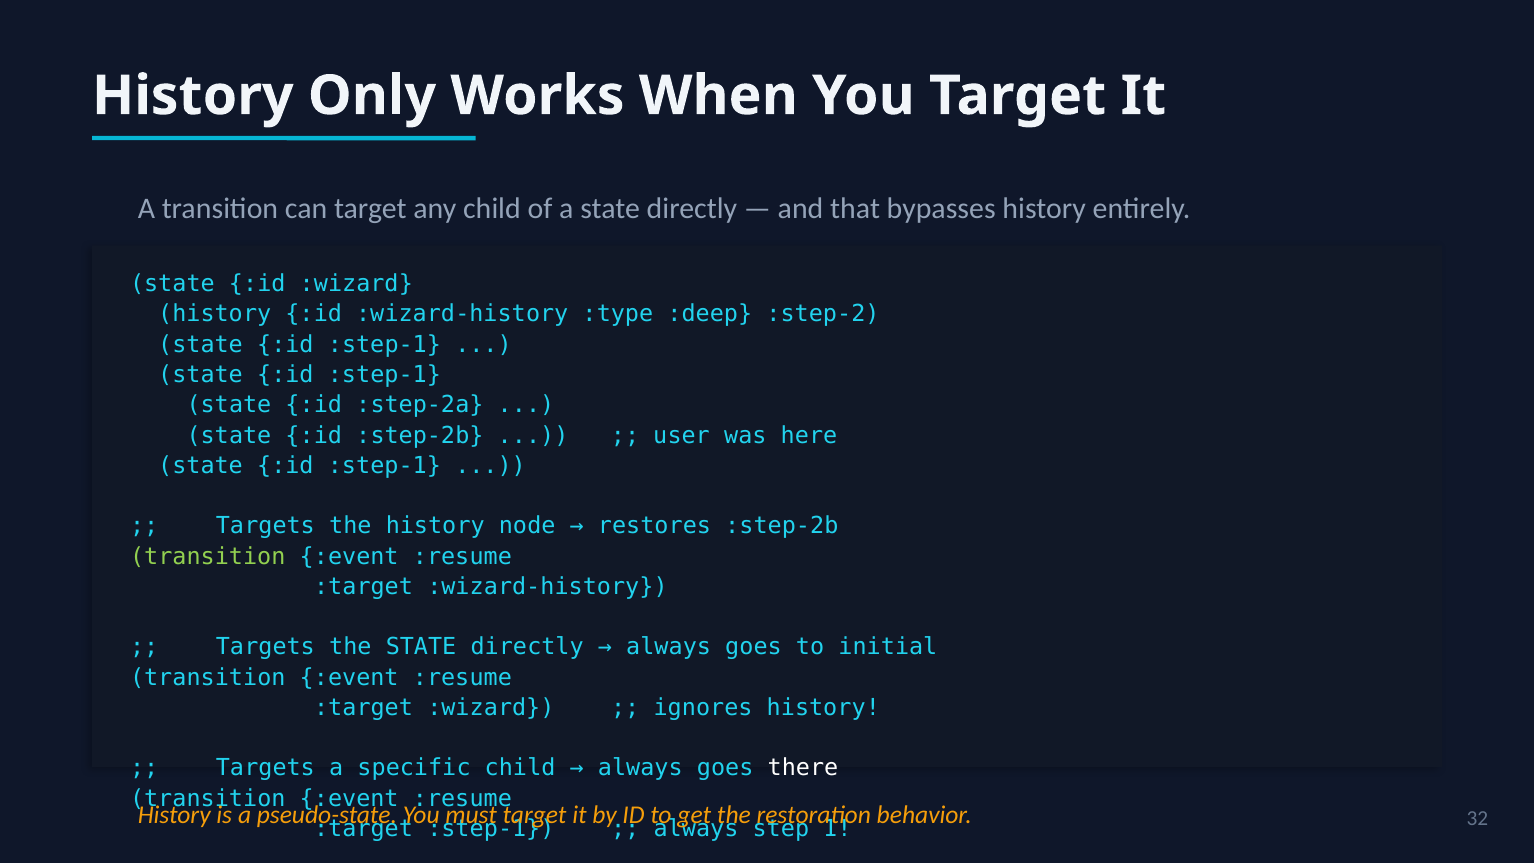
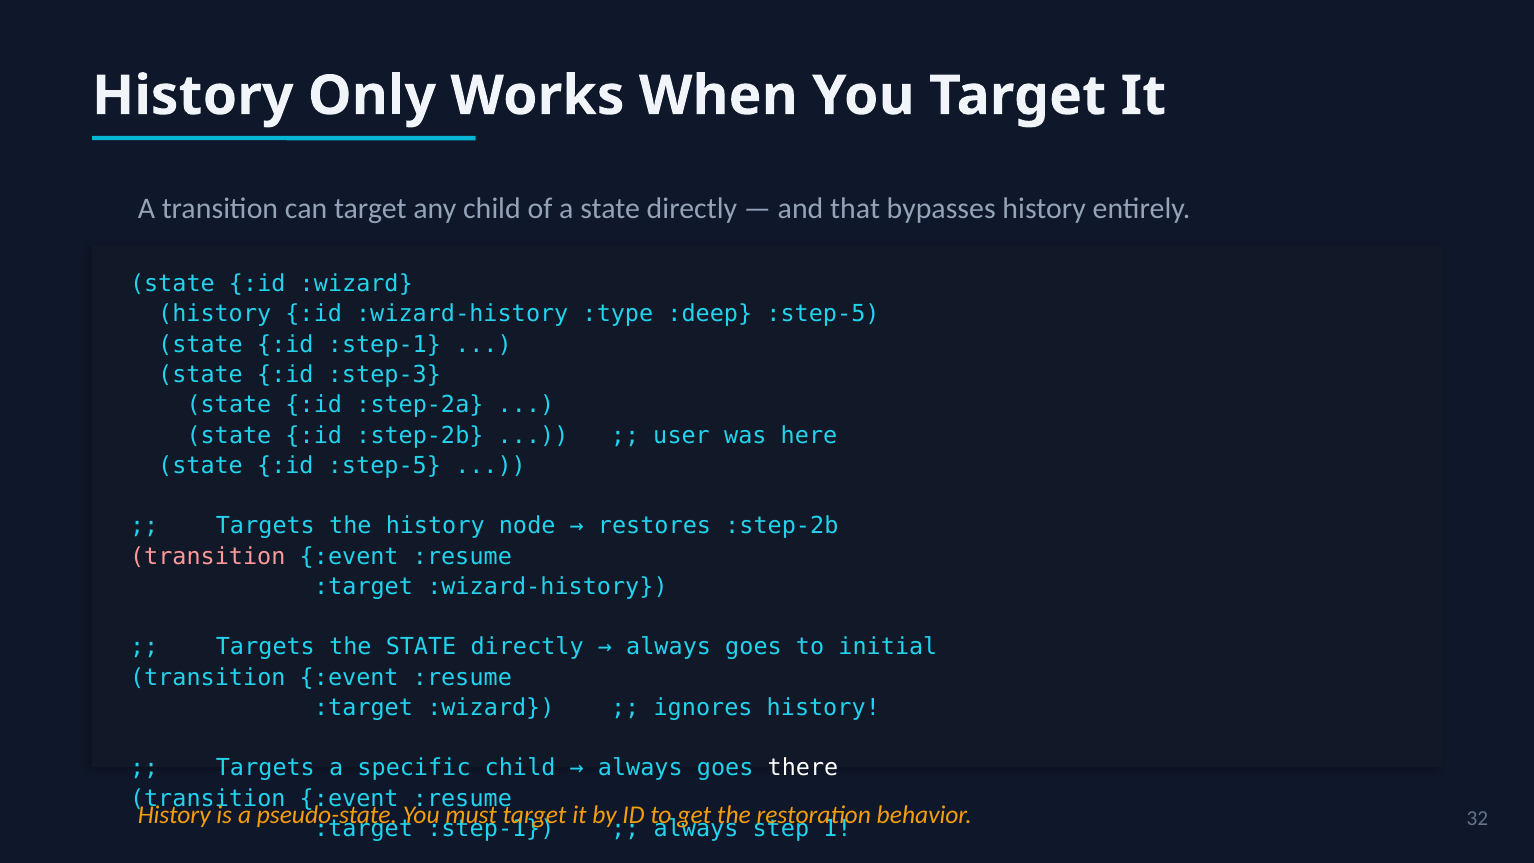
:deep :step-2: :step-2 -> :step-5
:step-1 at (384, 375): :step-1 -> :step-3
:step-1 at (384, 466): :step-1 -> :step-5
transition at (208, 556) colour: light green -> pink
